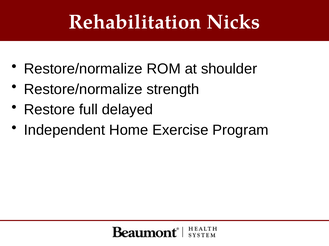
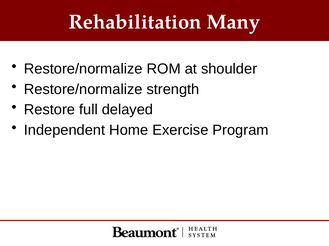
Nicks: Nicks -> Many
